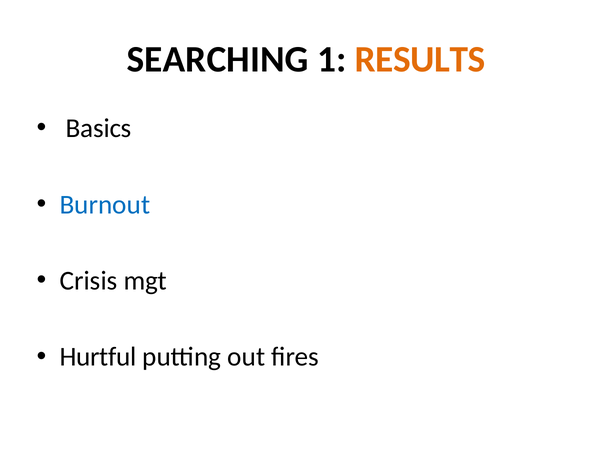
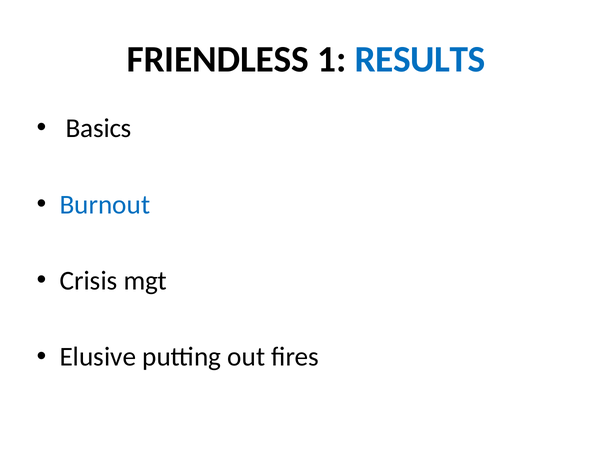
SEARCHING: SEARCHING -> FRIENDLESS
RESULTS colour: orange -> blue
Hurtful: Hurtful -> Elusive
